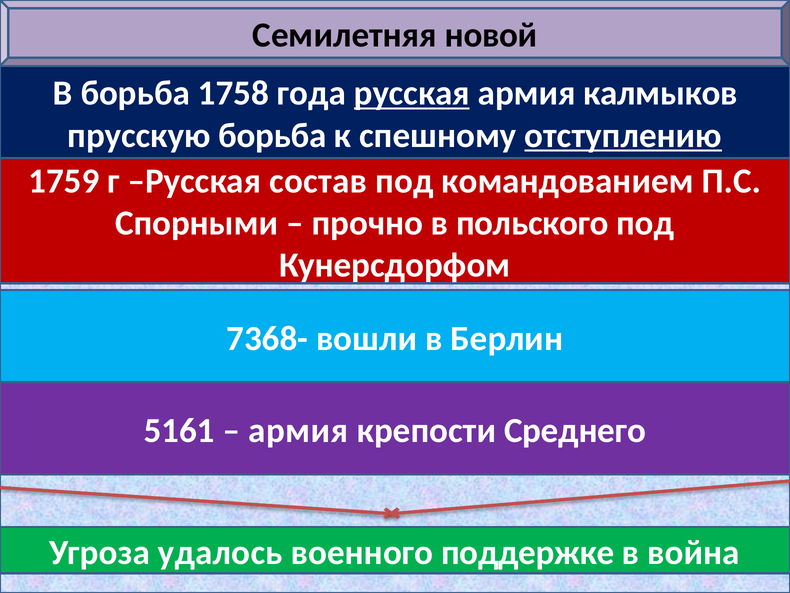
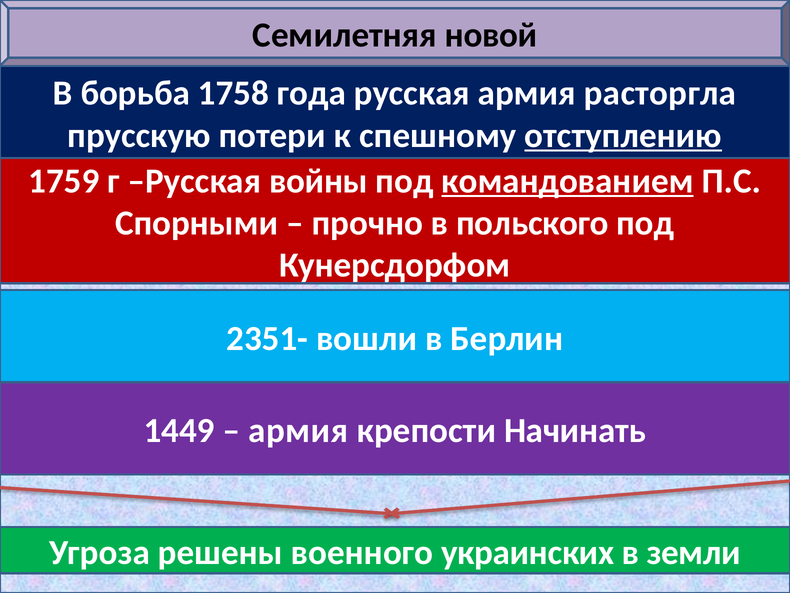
русская at (412, 93) underline: present -> none
калмыков: калмыков -> расторгла
прусскую борьба: борьба -> потери
состав: состав -> войны
командованием underline: none -> present
7368-: 7368- -> 2351-
5161: 5161 -> 1449
Среднего: Среднего -> Начинать
удалось: удалось -> решены
поддержке: поддержке -> украинских
война: война -> земли
